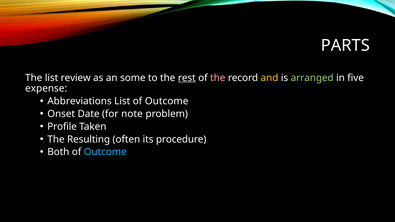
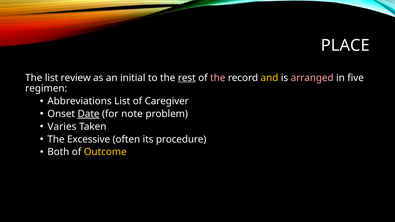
PARTS: PARTS -> PLACE
some: some -> initial
arranged colour: light green -> pink
expense: expense -> regimen
List of Outcome: Outcome -> Caregiver
Date underline: none -> present
Profile: Profile -> Varies
Resulting: Resulting -> Excessive
Outcome at (105, 152) colour: light blue -> yellow
